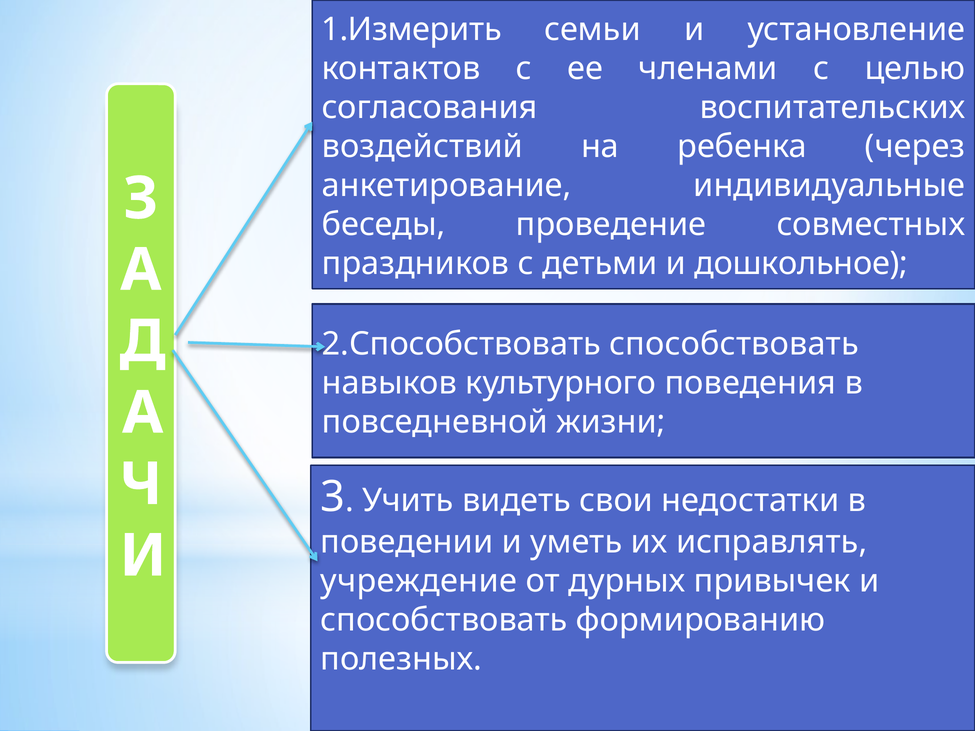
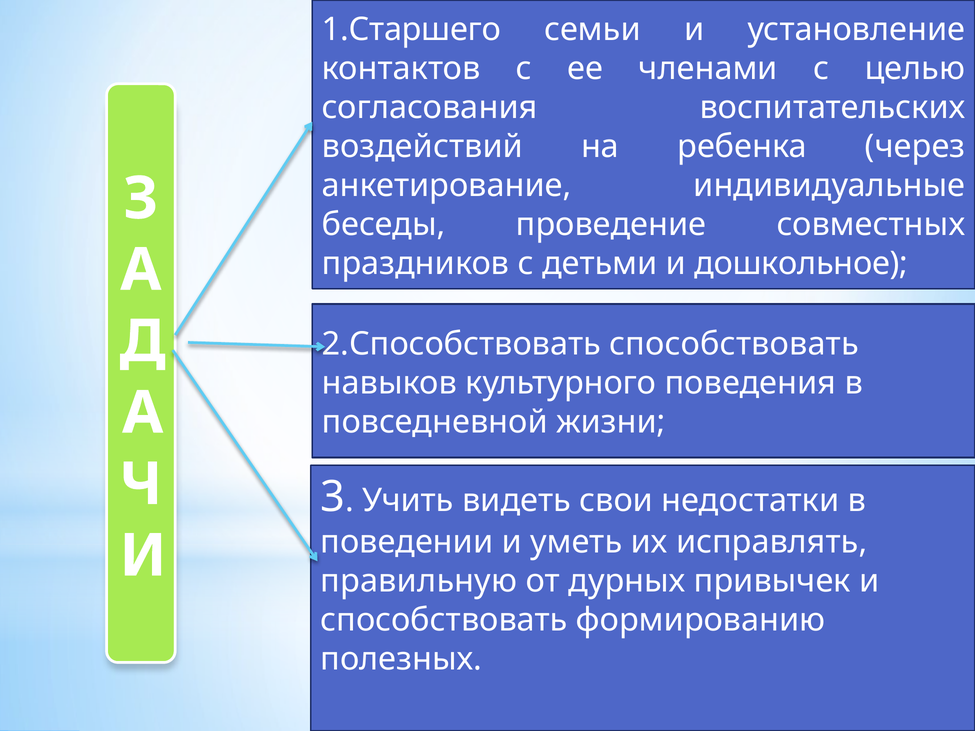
1.Измерить: 1.Измерить -> 1.Старшего
учреждение: учреждение -> правильную
